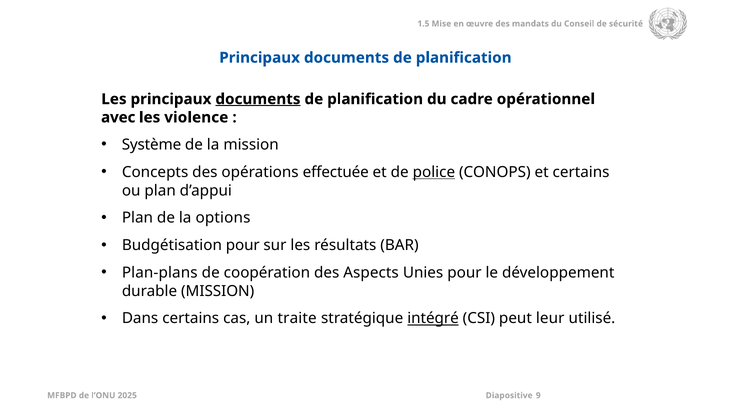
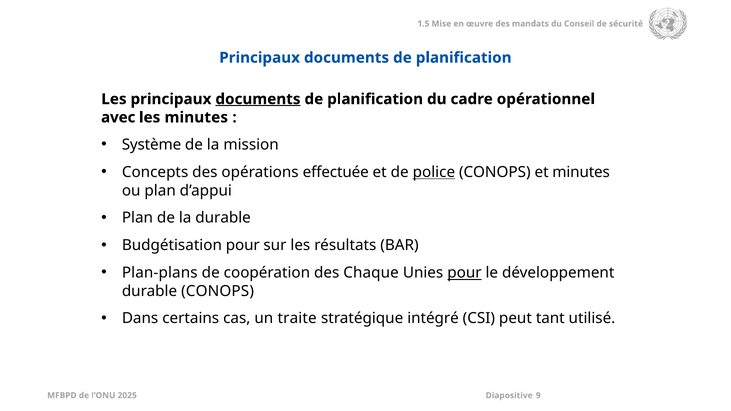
les violence: violence -> minutes
et certains: certains -> minutes
la options: options -> durable
Aspects: Aspects -> Chaque
pour at (464, 273) underline: none -> present
durable MISSION: MISSION -> CONOPS
intégré underline: present -> none
leur: leur -> tant
